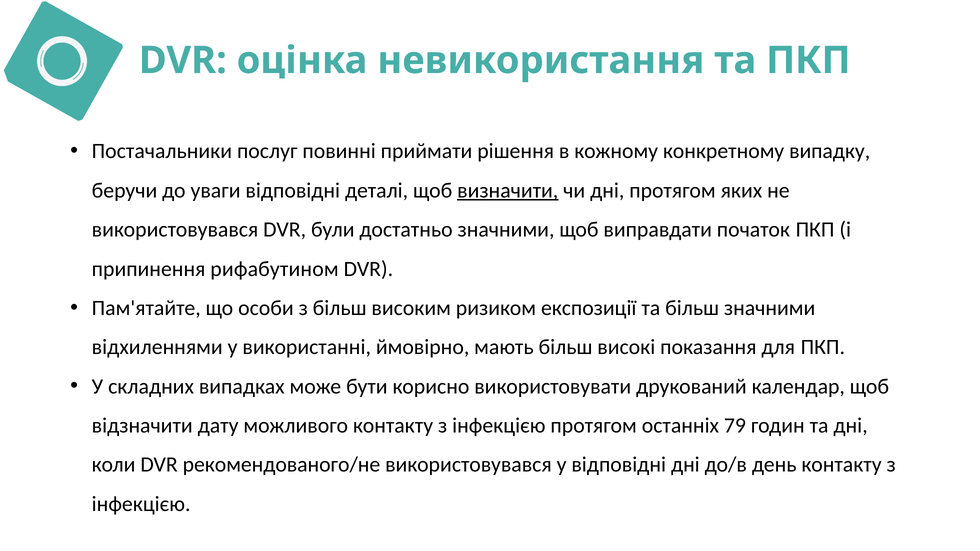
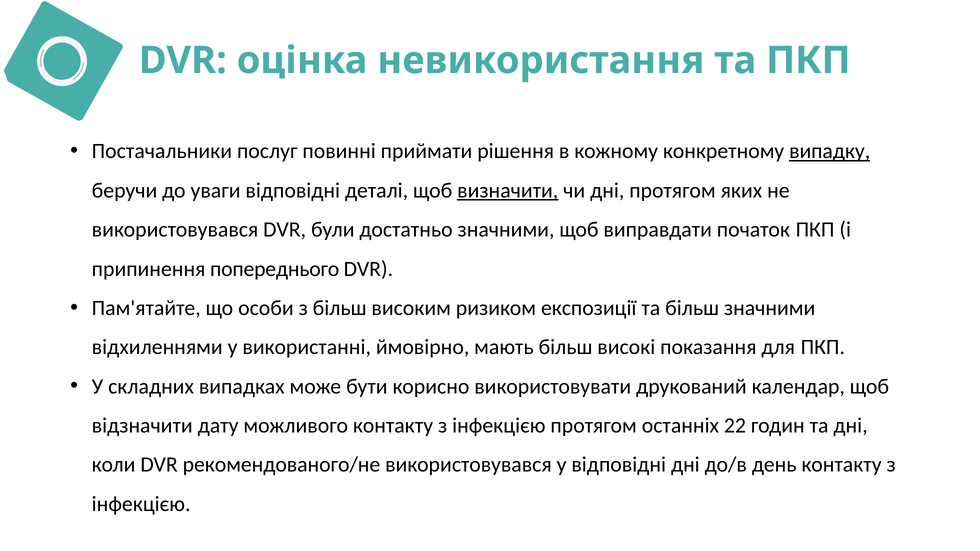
випадку underline: none -> present
рифабутином: рифабутином -> попереднього
79: 79 -> 22
